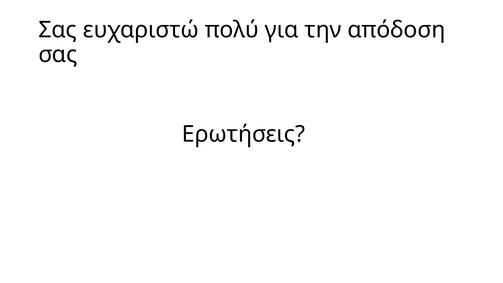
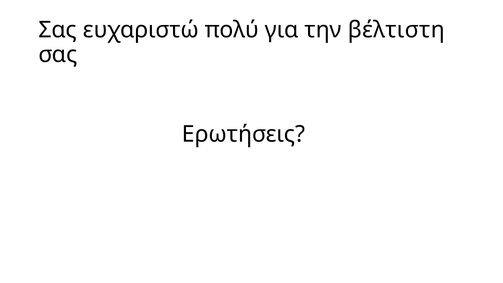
απόδοση: απόδοση -> βέλτιστη
